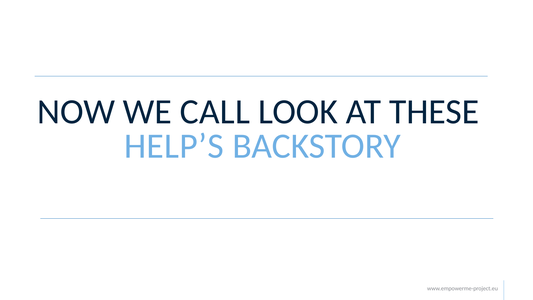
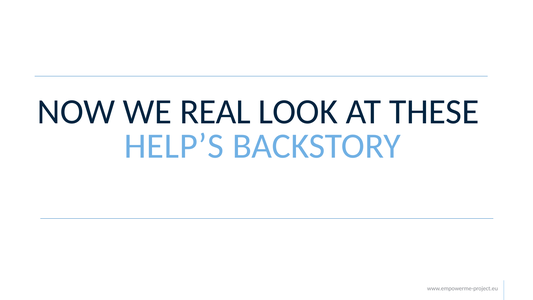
CALL: CALL -> REAL
